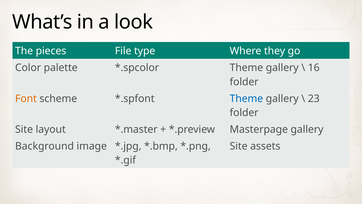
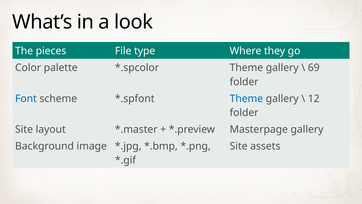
16: 16 -> 69
Font colour: orange -> blue
23: 23 -> 12
